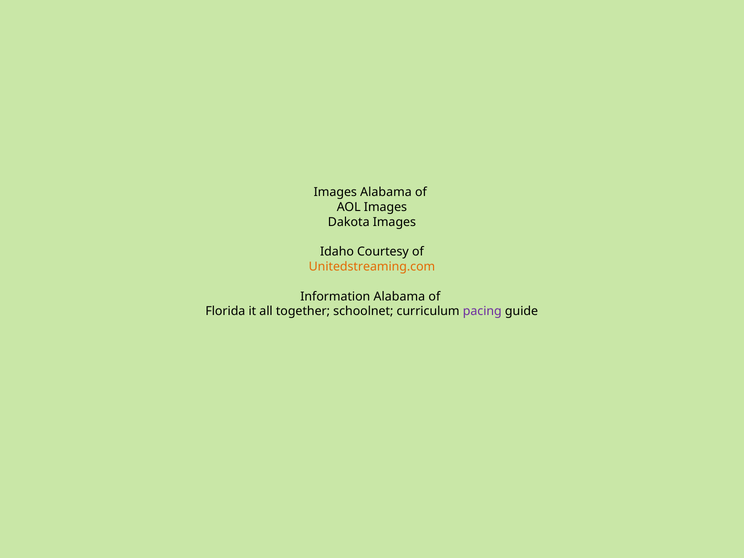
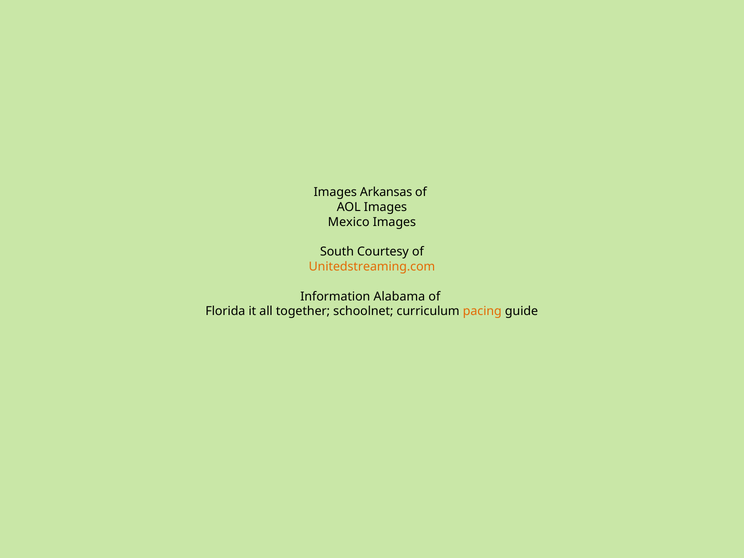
Images Alabama: Alabama -> Arkansas
Dakota: Dakota -> Mexico
Idaho: Idaho -> South
pacing colour: purple -> orange
